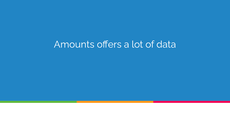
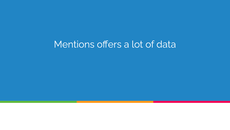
Amounts: Amounts -> Mentions
